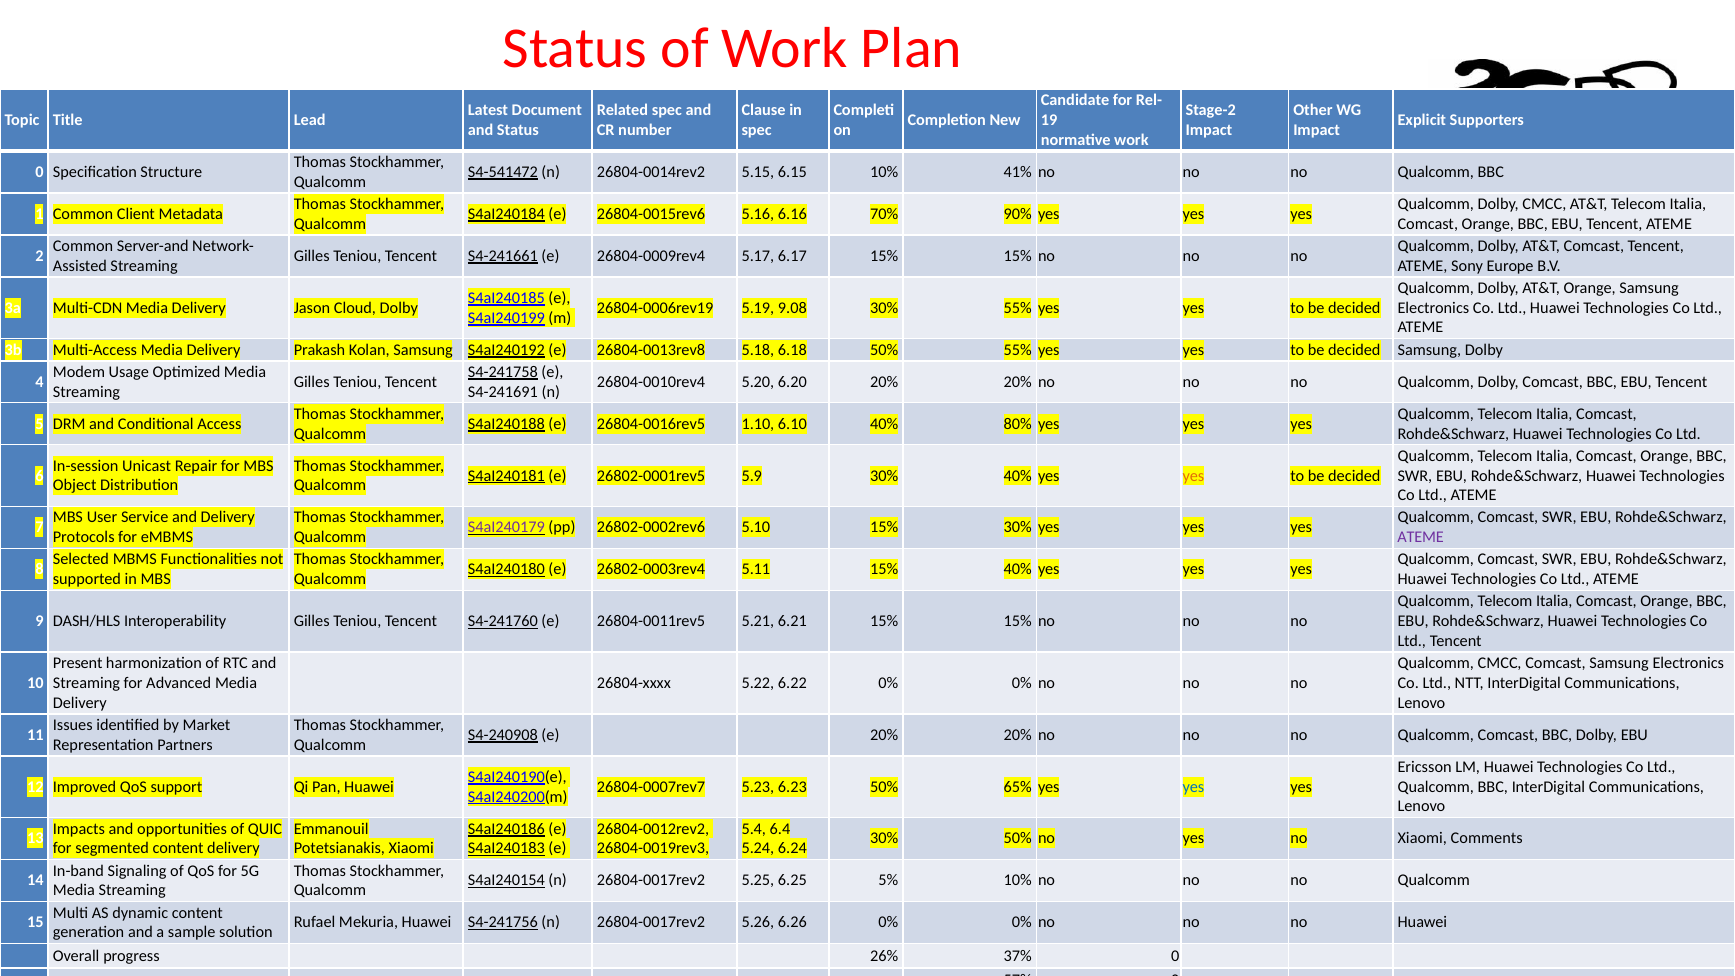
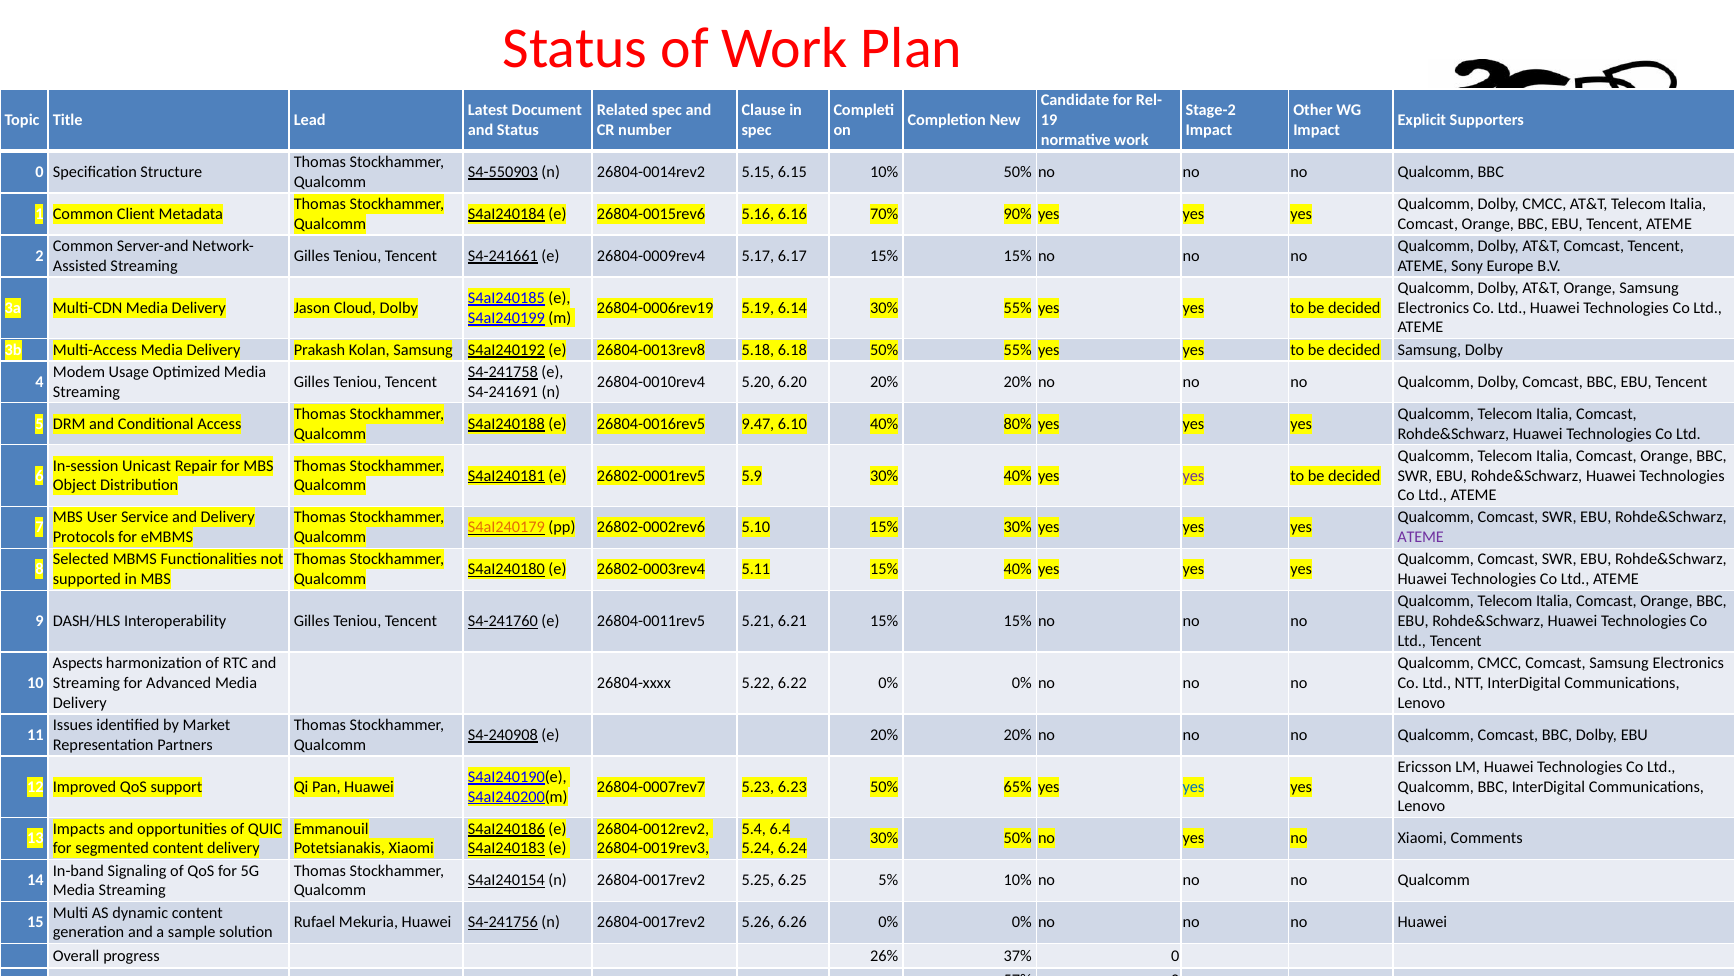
S4-541472: S4-541472 -> S4-550903
10% 41%: 41% -> 50%
9.08: 9.08 -> 6.14
1.10: 1.10 -> 9.47
yes at (1194, 476) colour: orange -> purple
S4aI240179 colour: purple -> orange
Present: Present -> Aspects
